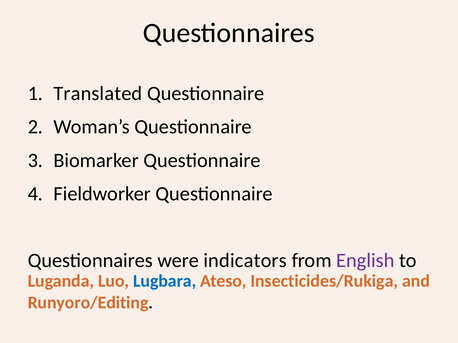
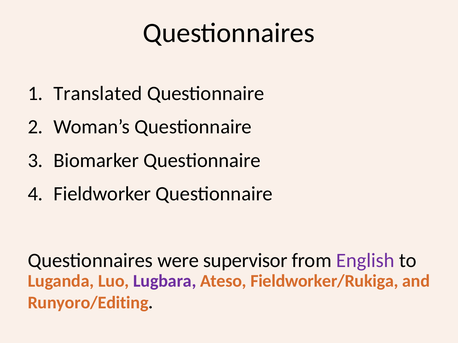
indicators: indicators -> supervisor
Lugbara colour: blue -> purple
Insecticides/Rukiga: Insecticides/Rukiga -> Fieldworker/Rukiga
